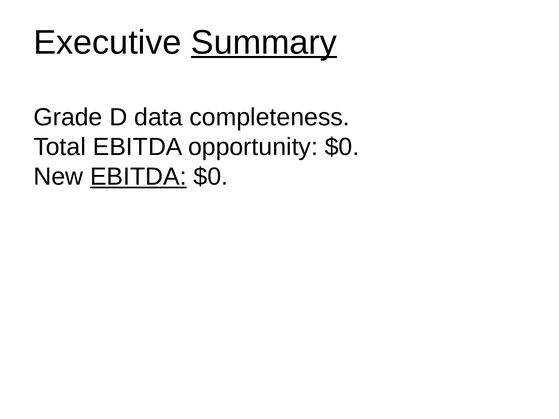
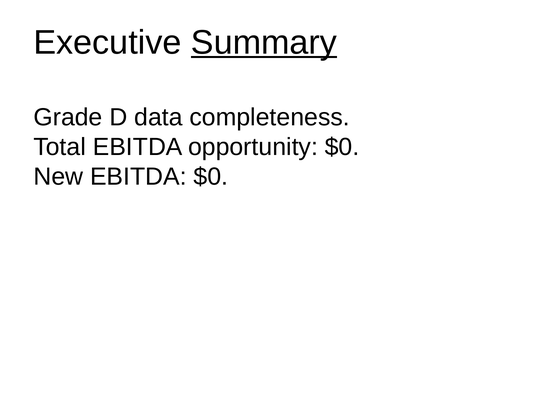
EBITDA at (138, 177) underline: present -> none
